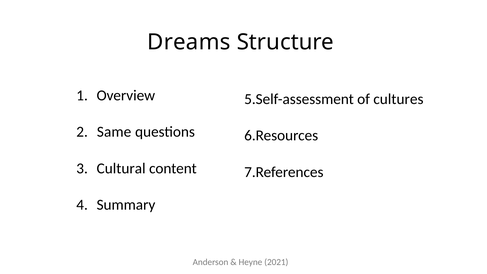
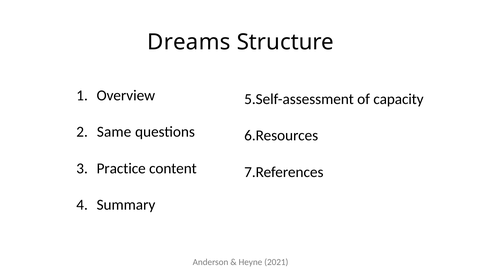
cultures: cultures -> capacity
Cultural: Cultural -> Practice
